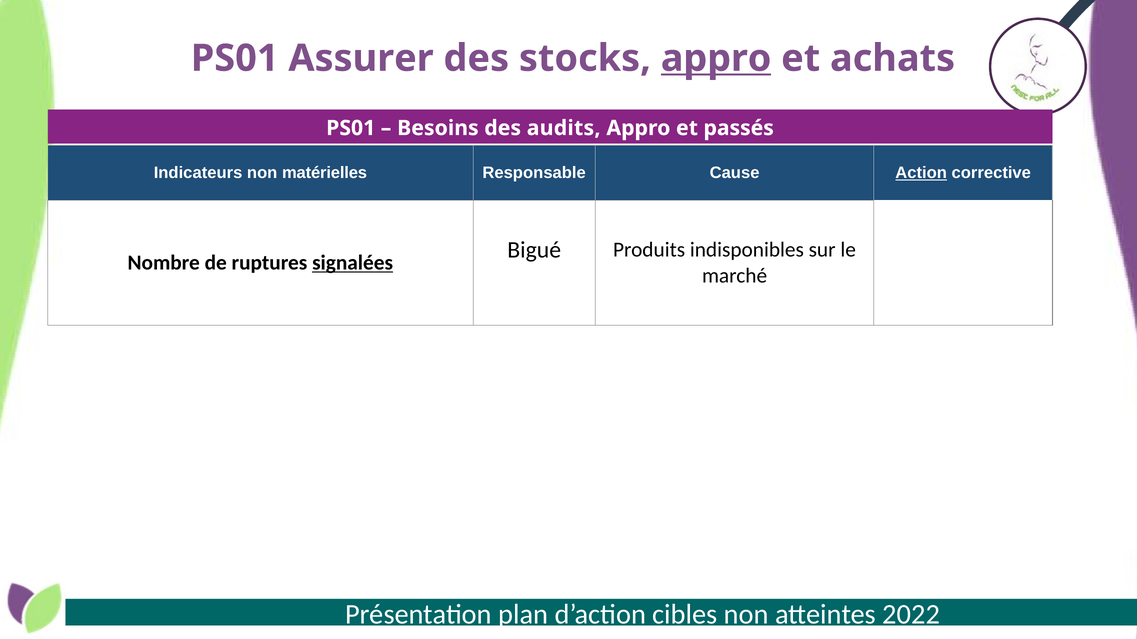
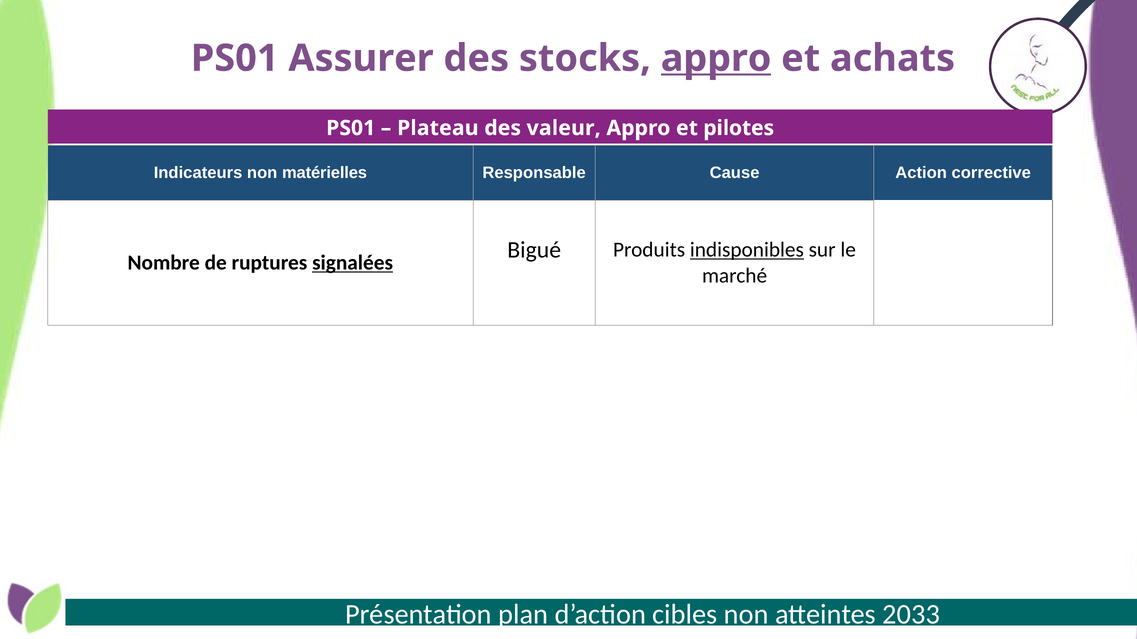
Besoins: Besoins -> Plateau
audits: audits -> valeur
passés: passés -> pilotes
Action underline: present -> none
indisponibles underline: none -> present
2022: 2022 -> 2033
